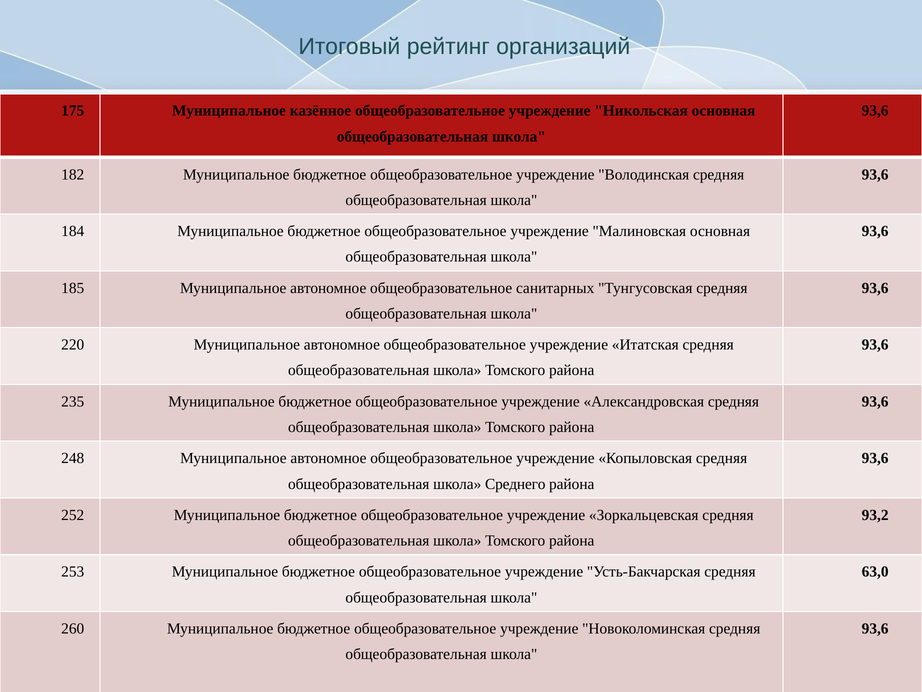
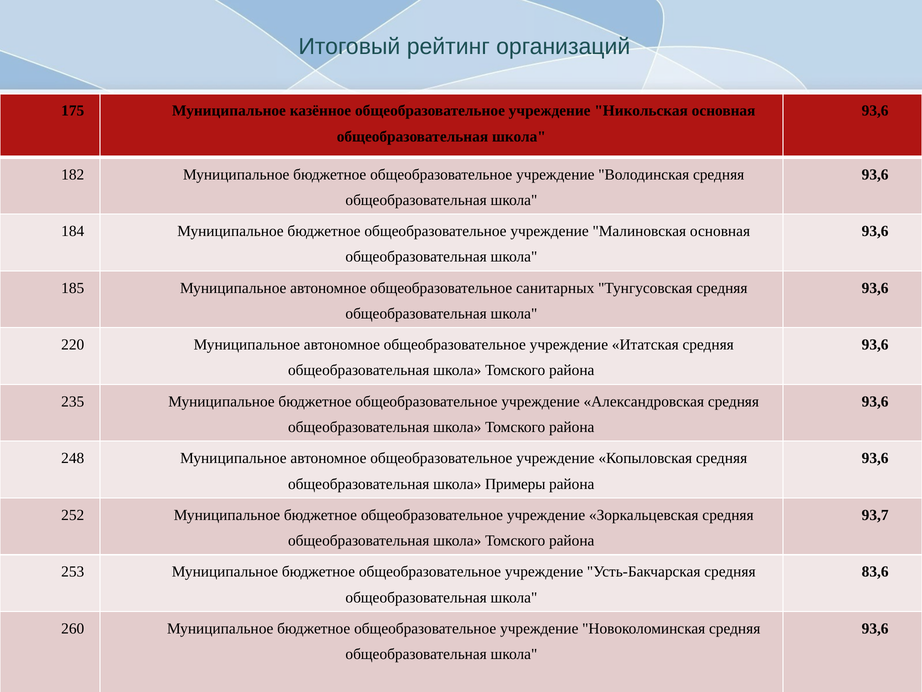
Среднего: Среднего -> Примеры
93,2: 93,2 -> 93,7
63,0: 63,0 -> 83,6
